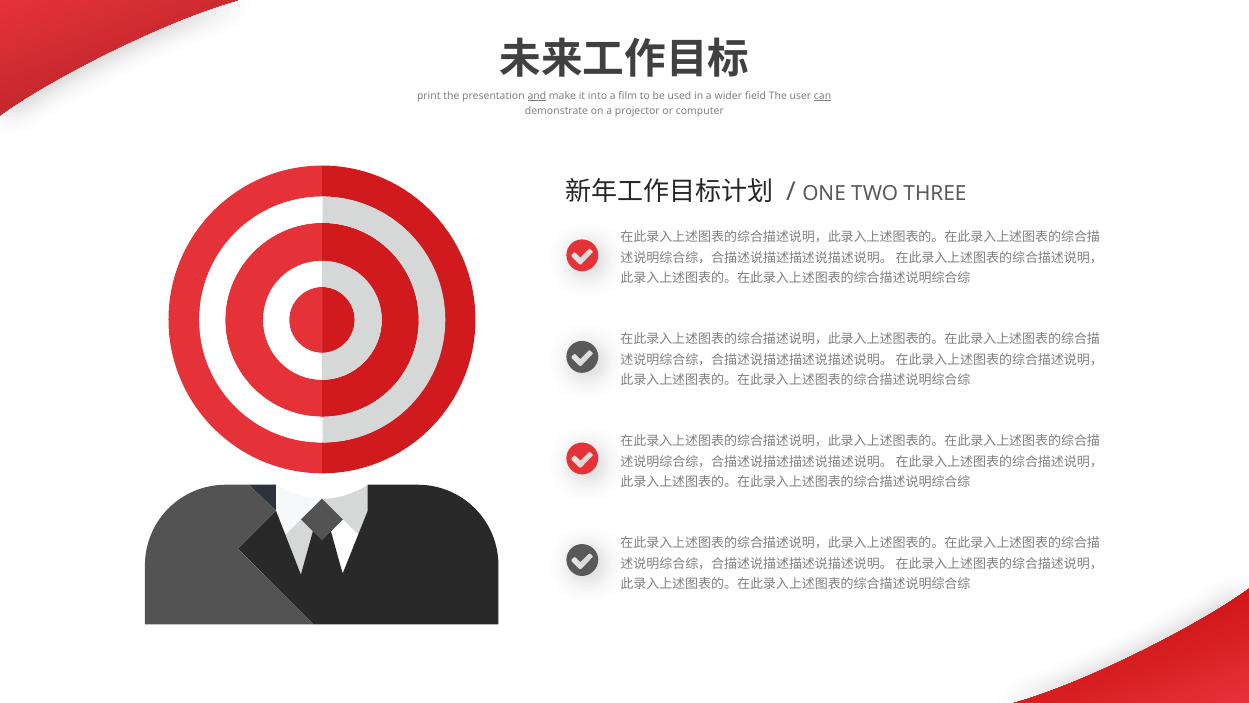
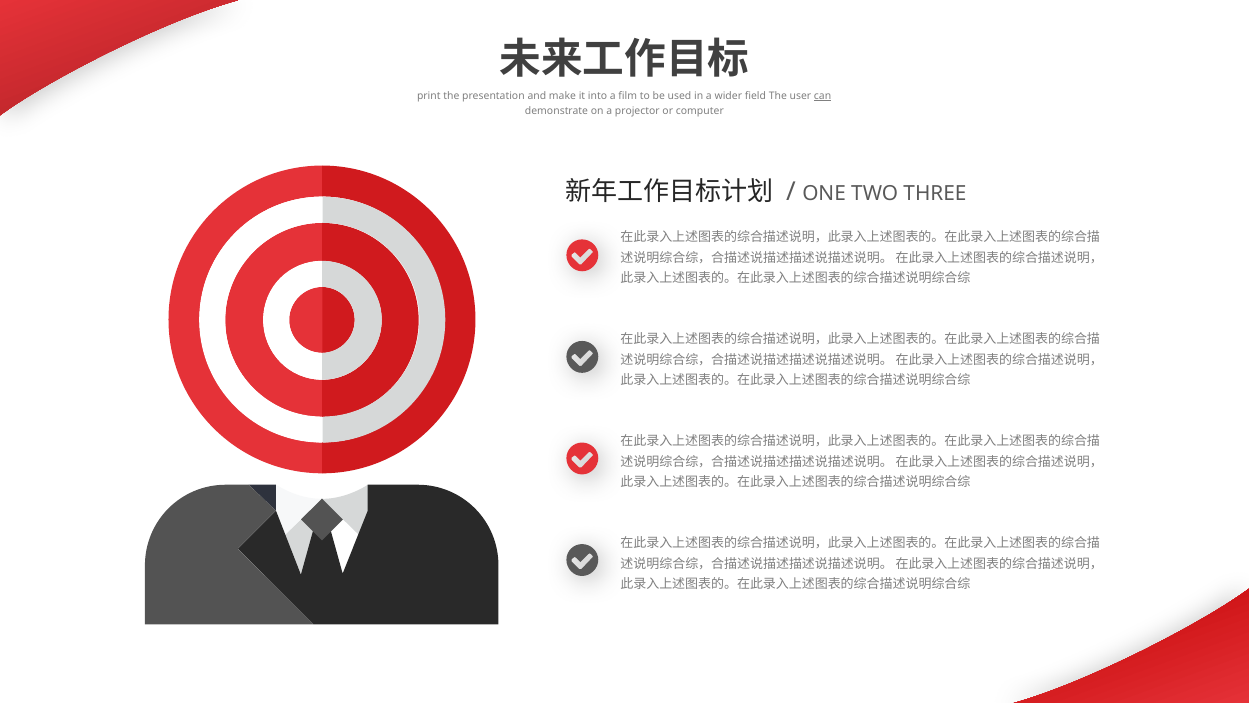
and underline: present -> none
